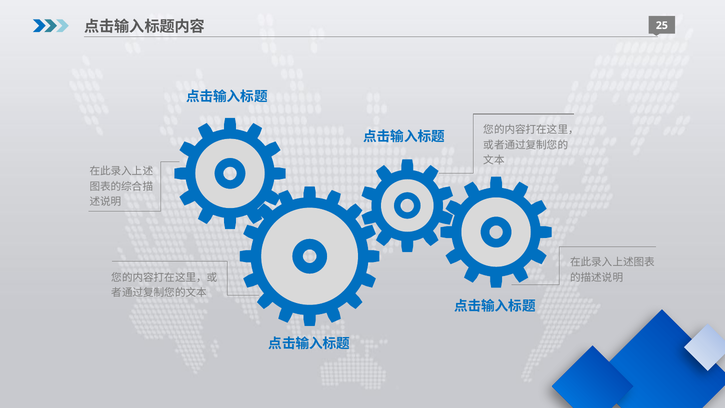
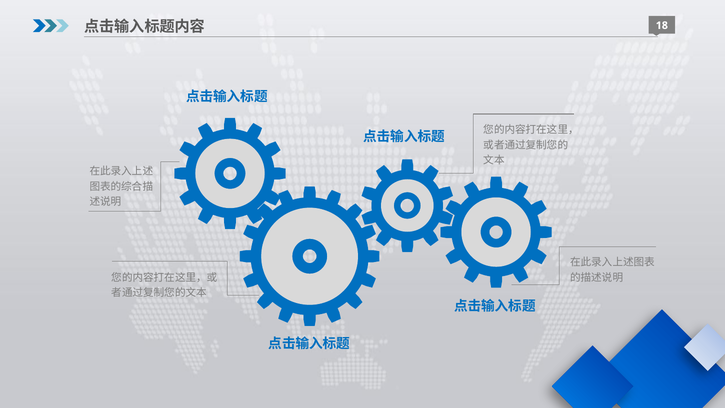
25: 25 -> 18
